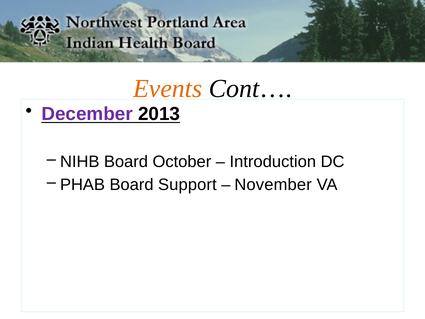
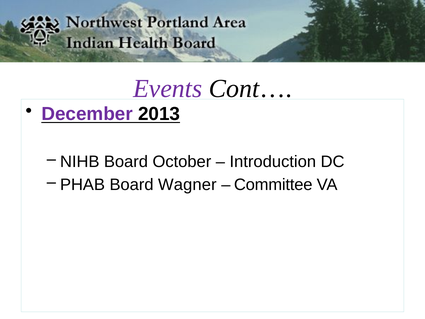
Events colour: orange -> purple
Support: Support -> Wagner
November: November -> Committee
